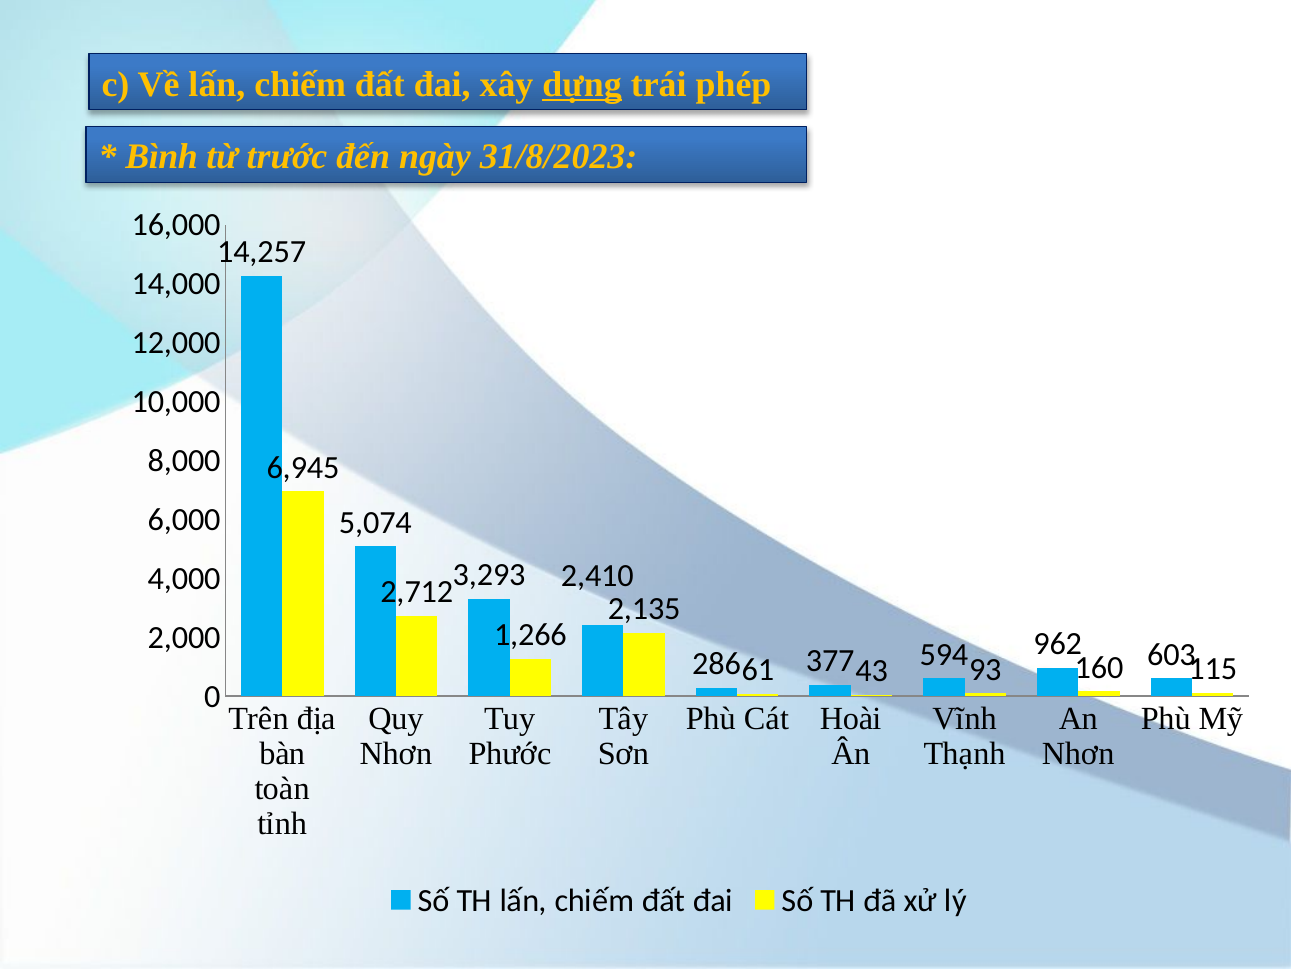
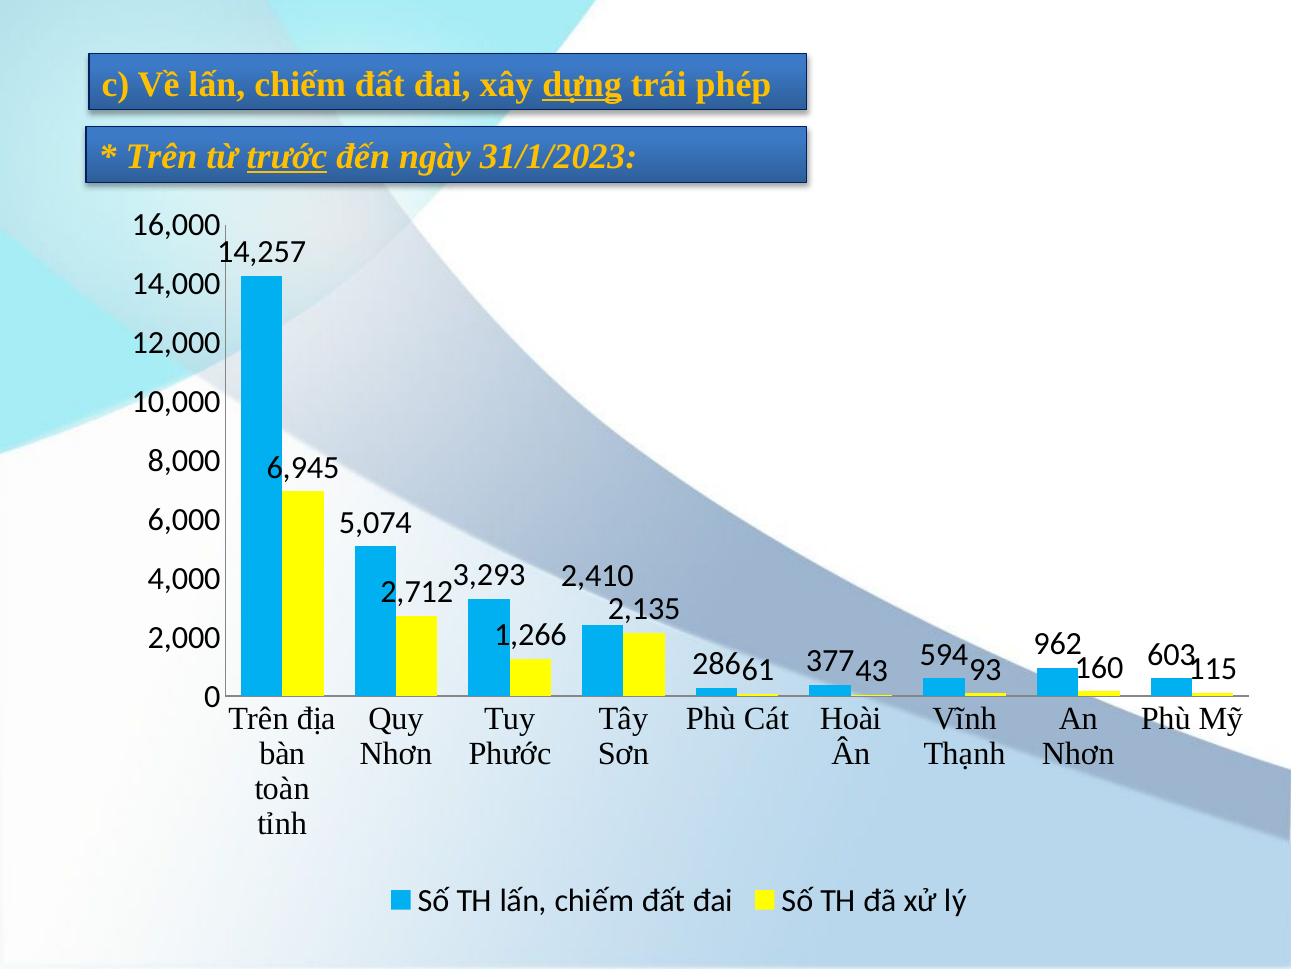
Bình at (162, 157): Bình -> Trên
trước underline: none -> present
31/8/2023: 31/8/2023 -> 31/1/2023
